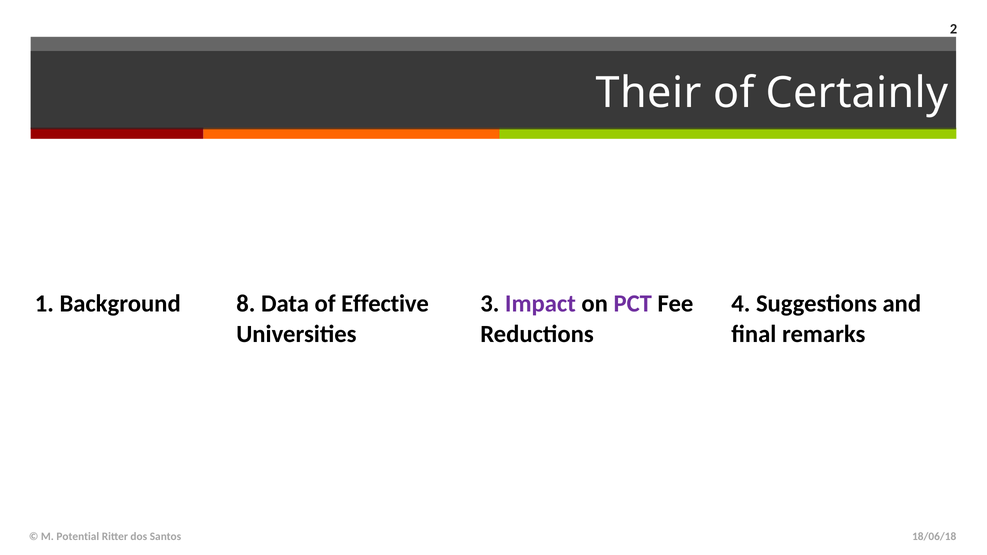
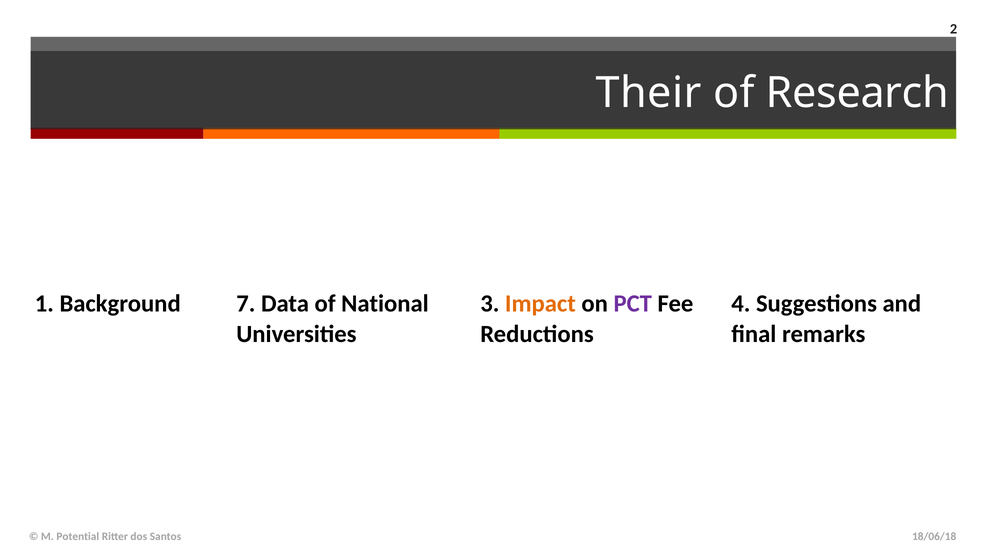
Certainly: Certainly -> Research
8: 8 -> 7
Effective: Effective -> National
Impact colour: purple -> orange
